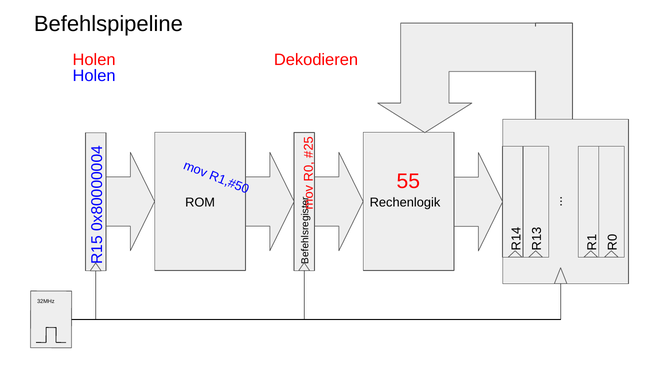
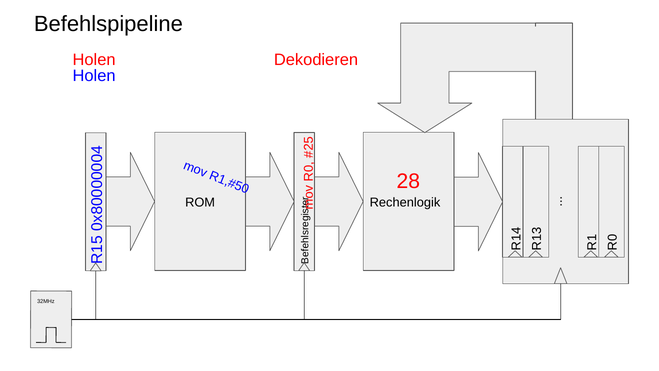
55: 55 -> 28
